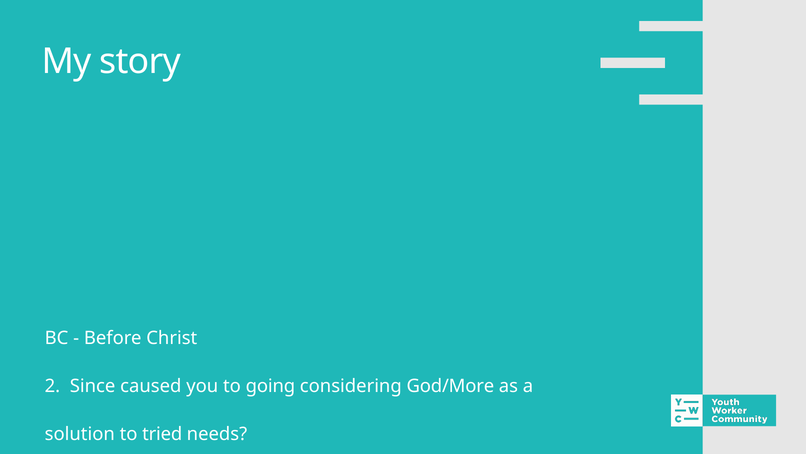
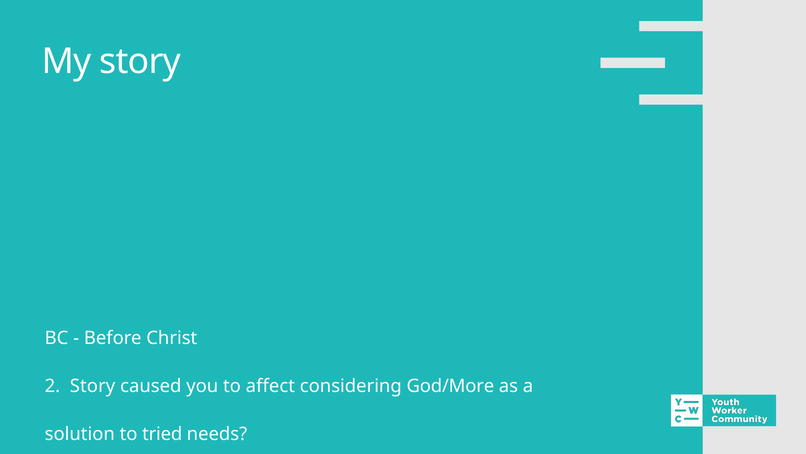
2 Since: Since -> Story
going: going -> affect
